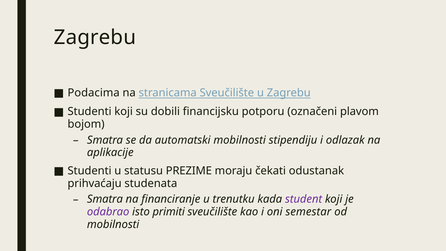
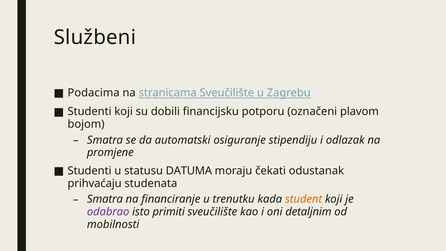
Zagrebu at (95, 37): Zagrebu -> Službeni
automatski mobilnosti: mobilnosti -> osiguranje
aplikacije: aplikacije -> promjene
PREZIME: PREZIME -> DATUMA
student colour: purple -> orange
semestar: semestar -> detaljnim
